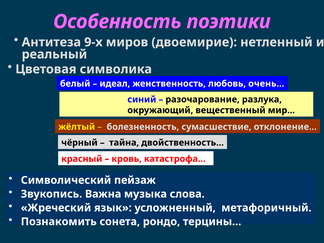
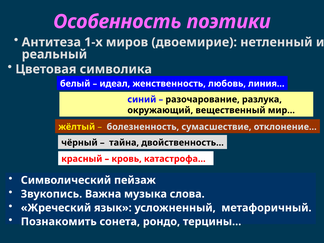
9-х: 9-х -> 1-х
очень…: очень… -> линия…
